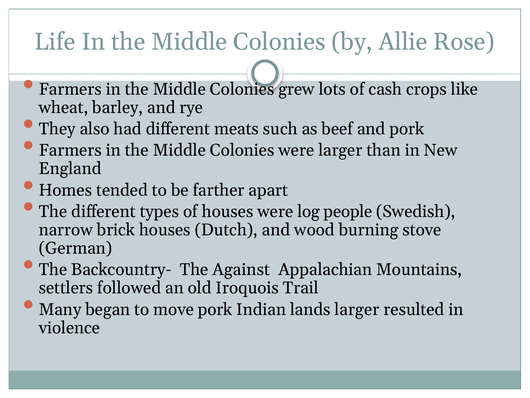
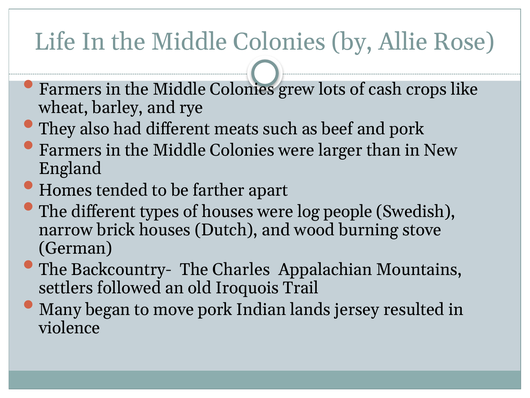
Against: Against -> Charles
lands larger: larger -> jersey
